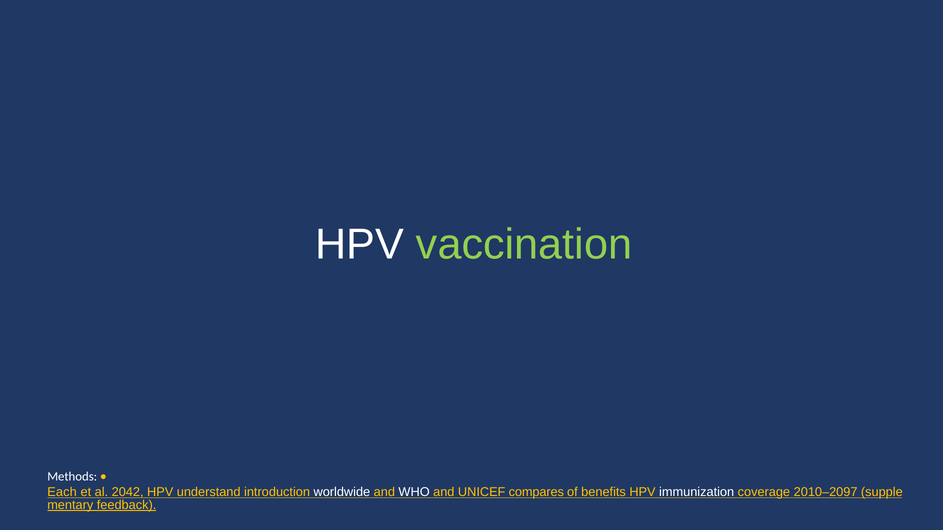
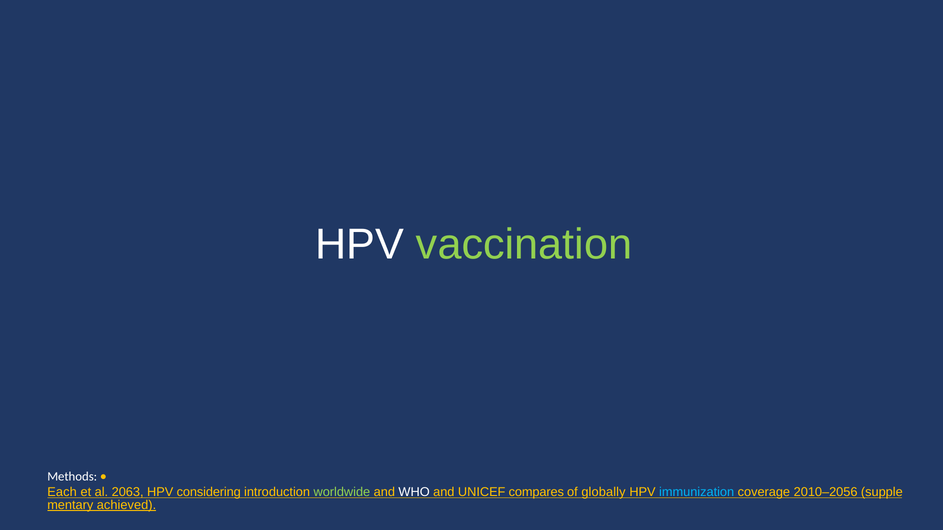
2042: 2042 -> 2063
understand: understand -> considering
worldwide colour: white -> light green
benefits: benefits -> globally
immunization colour: white -> light blue
2010–2097: 2010–2097 -> 2010–2056
feedback: feedback -> achieved
